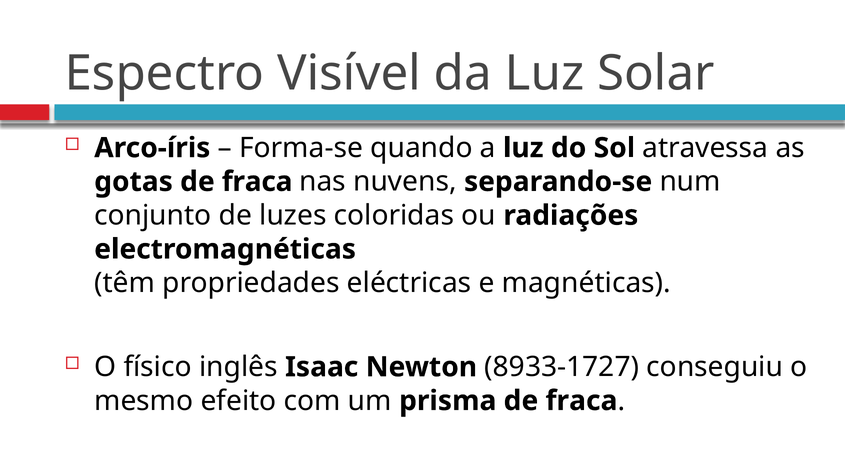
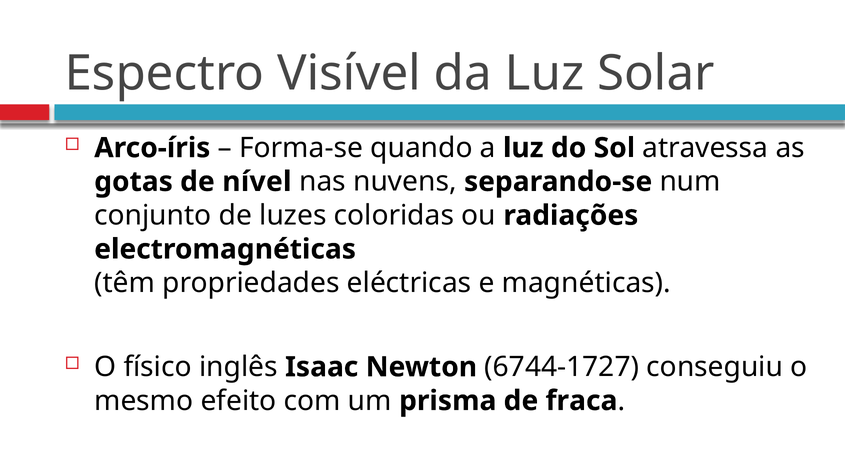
gotas de fraca: fraca -> nível
8933-1727: 8933-1727 -> 6744-1727
